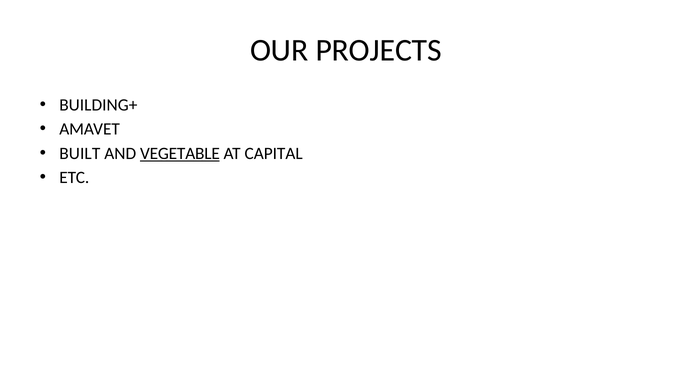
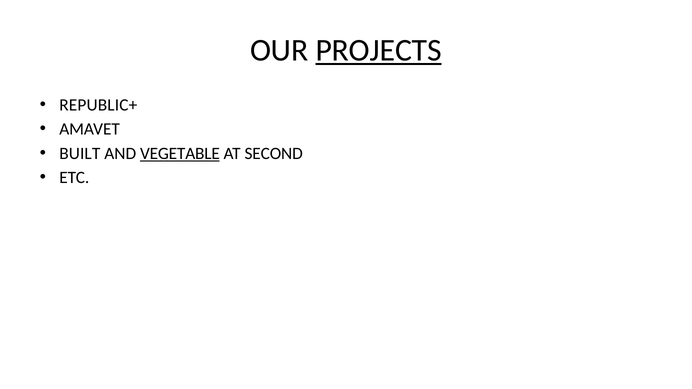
PROJECTS underline: none -> present
BUILDING+: BUILDING+ -> REPUBLIC+
CAPITAL: CAPITAL -> SECOND
